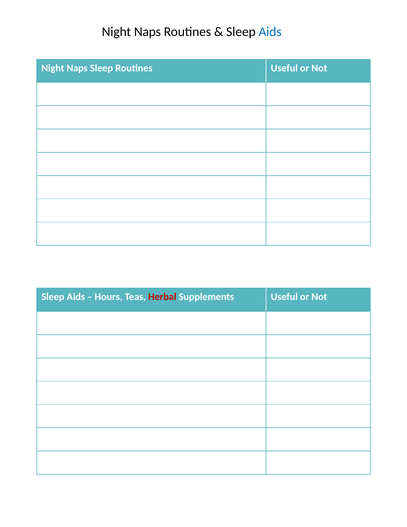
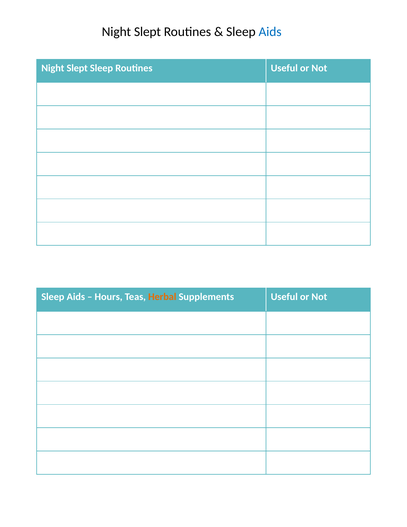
Naps at (147, 32): Naps -> Slept
Naps at (77, 68): Naps -> Slept
Herbal colour: red -> orange
